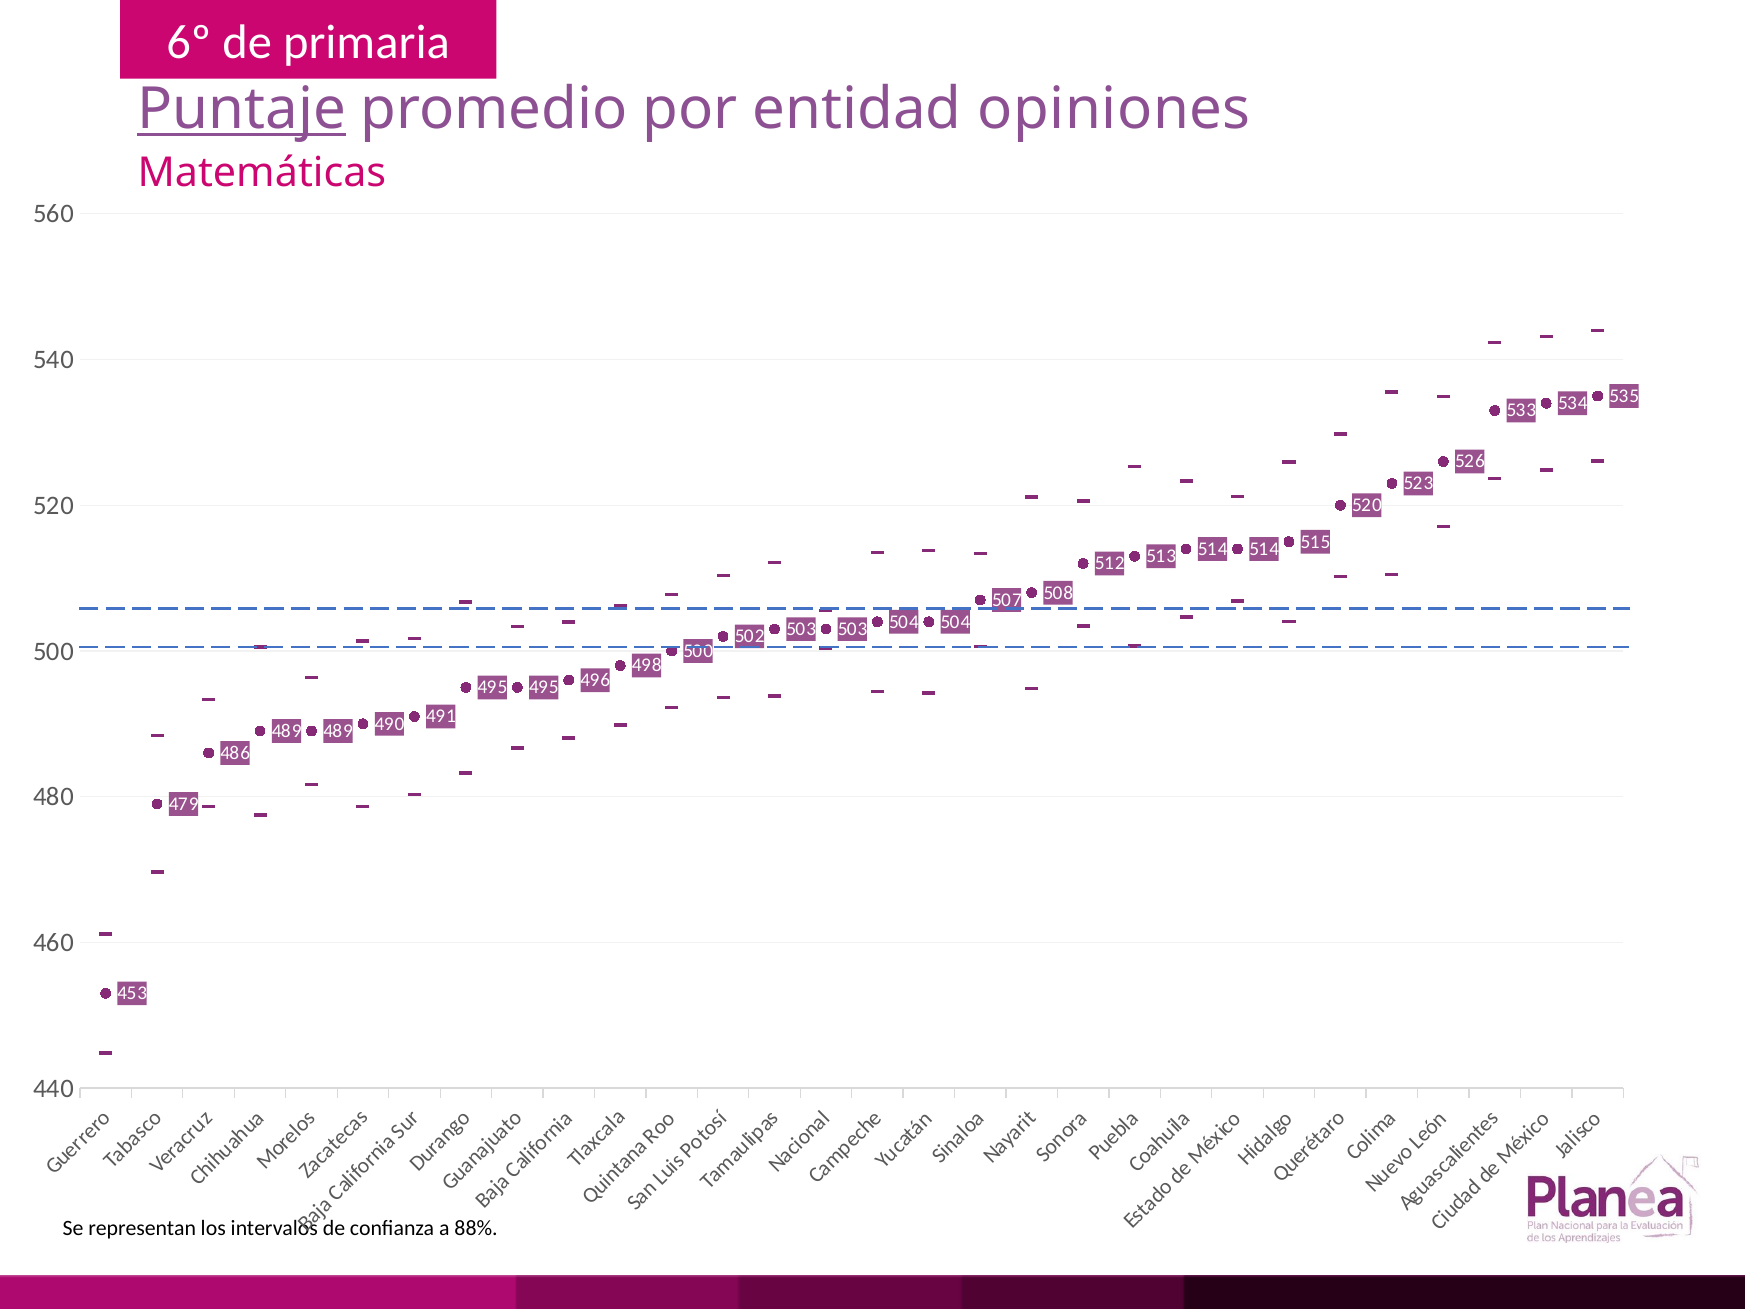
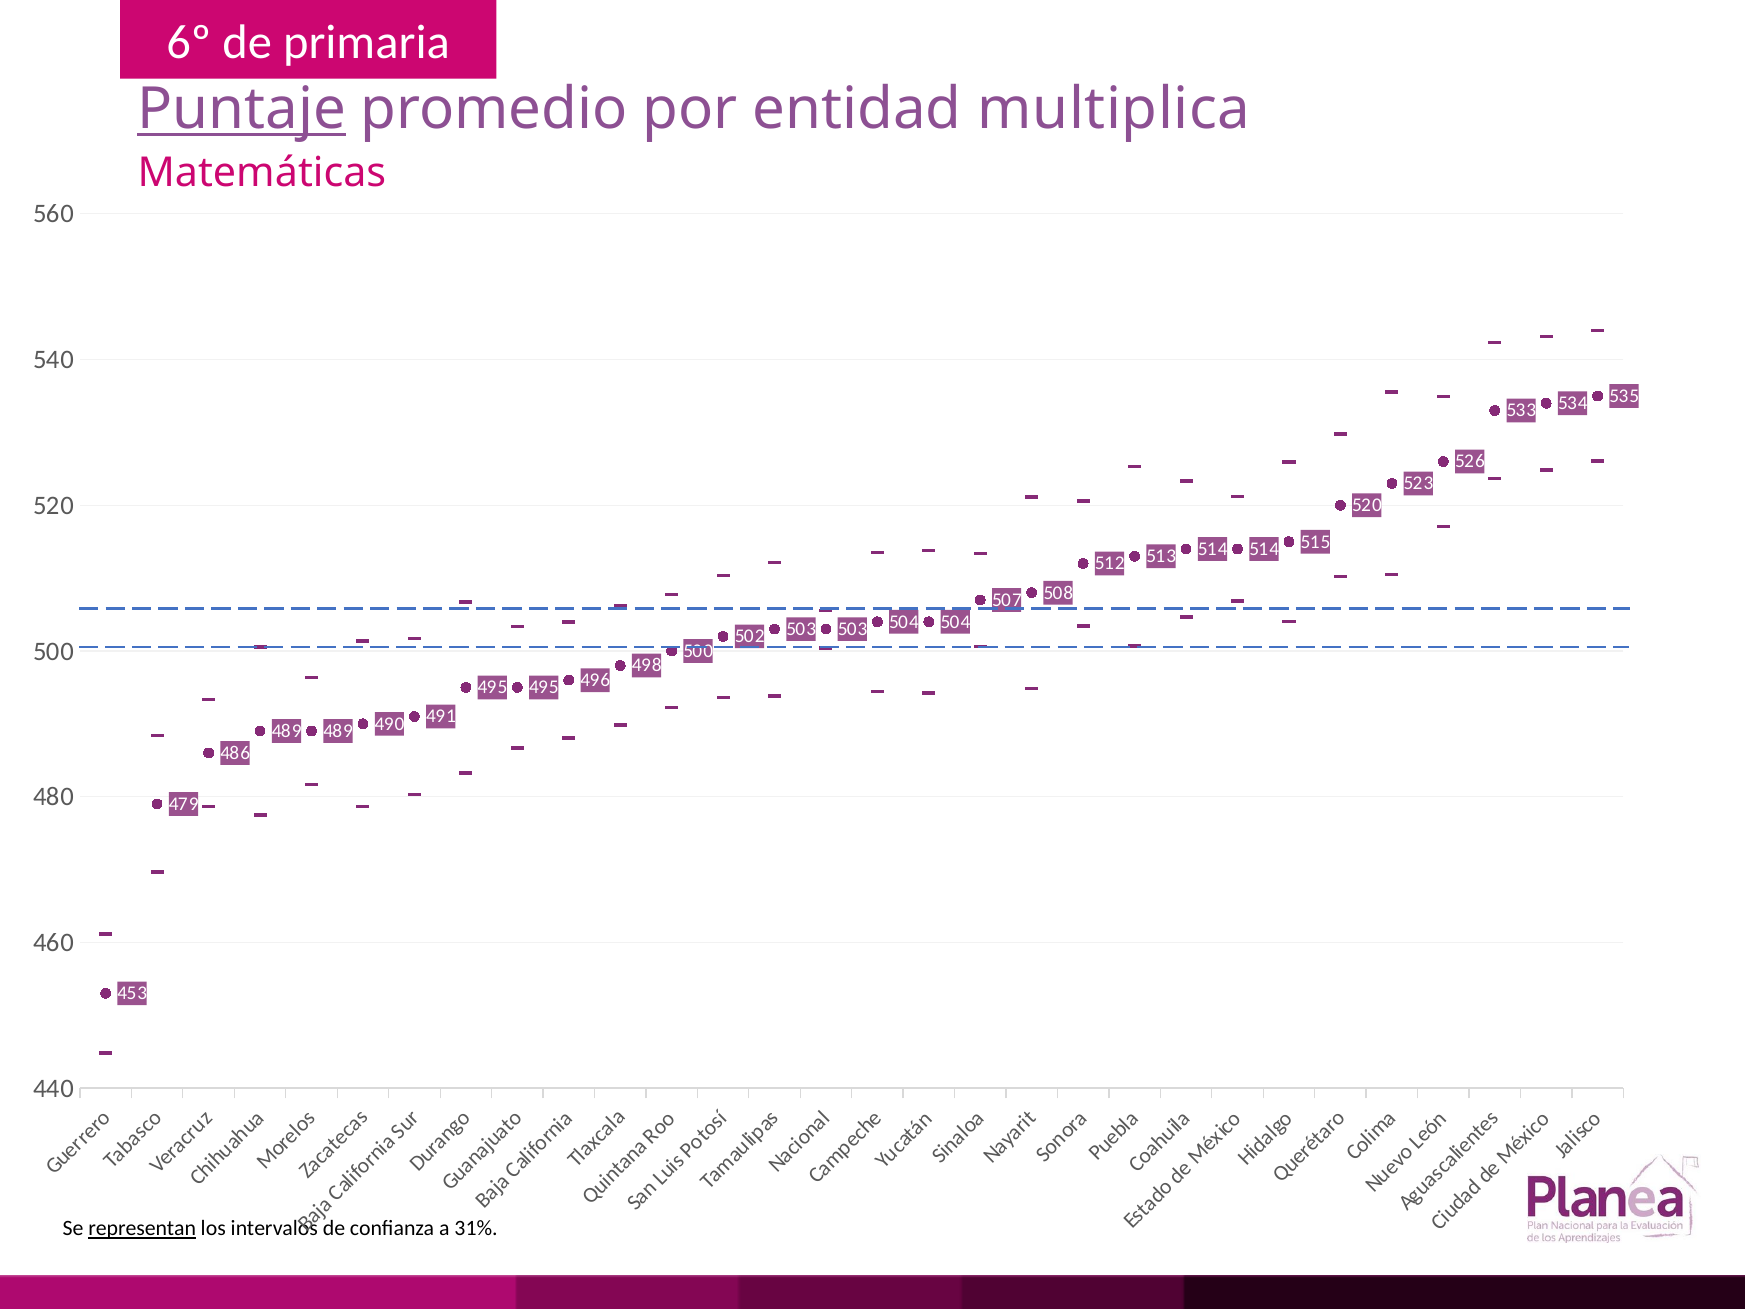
opiniones: opiniones -> multiplica
representan underline: none -> present
88%: 88% -> 31%
